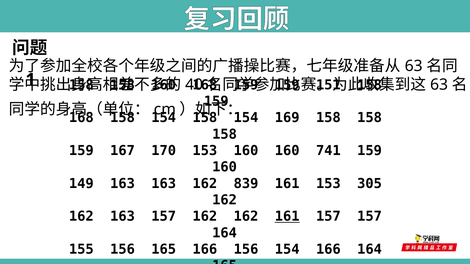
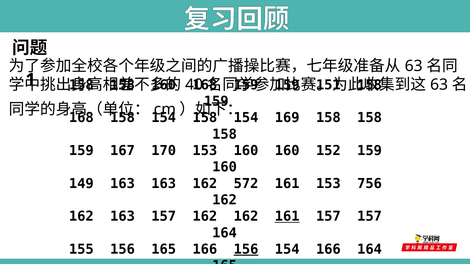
741: 741 -> 152
839: 839 -> 572
305: 305 -> 756
156 at (246, 250) underline: none -> present
